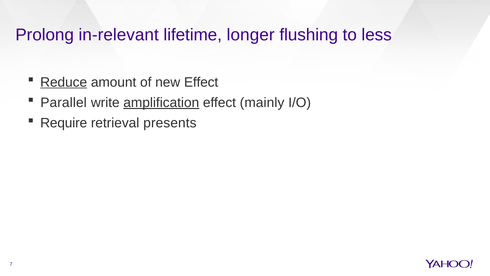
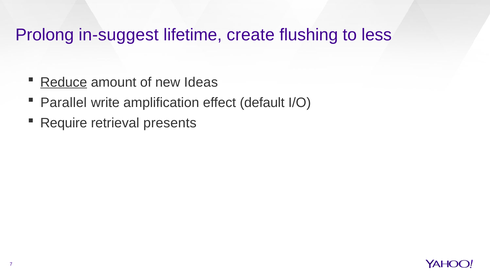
in-relevant: in-relevant -> in-suggest
longer: longer -> create
new Effect: Effect -> Ideas
amplification underline: present -> none
mainly: mainly -> default
